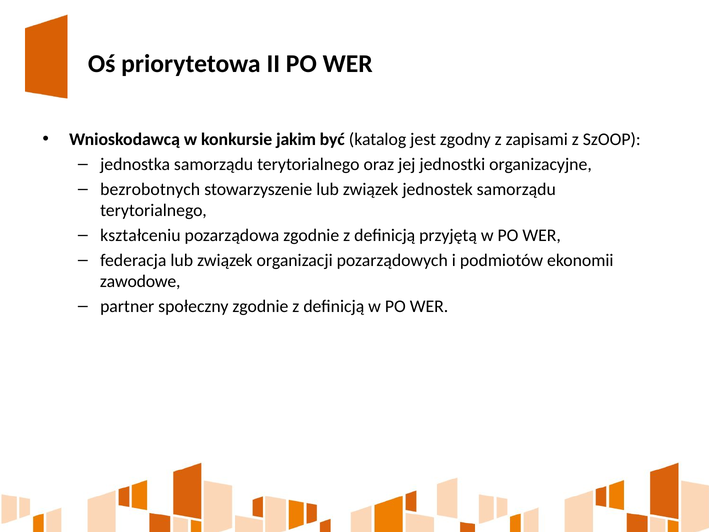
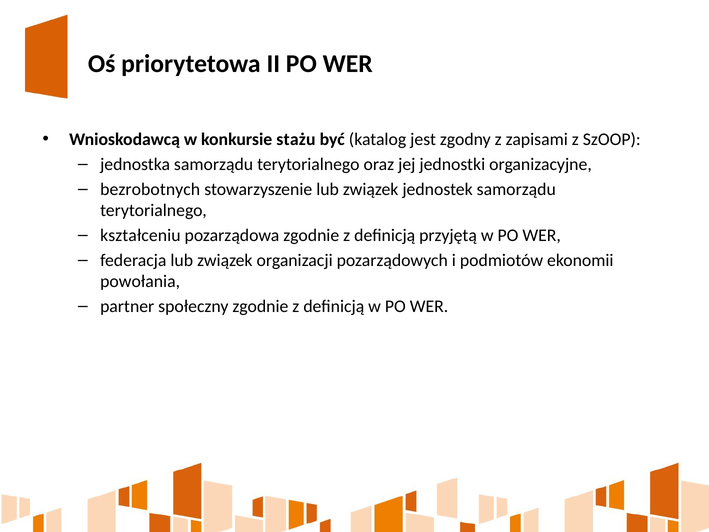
jakim: jakim -> stażu
zawodowe: zawodowe -> powołania
